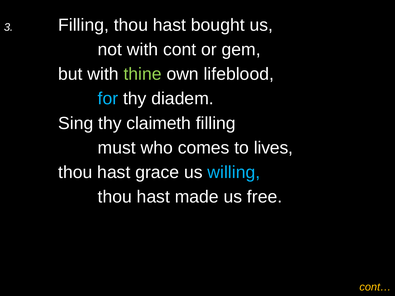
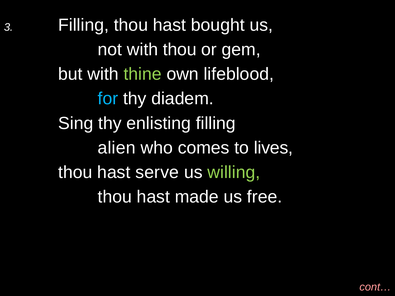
with cont: cont -> thou
claimeth: claimeth -> enlisting
must: must -> alien
grace: grace -> serve
willing colour: light blue -> light green
cont… colour: yellow -> pink
